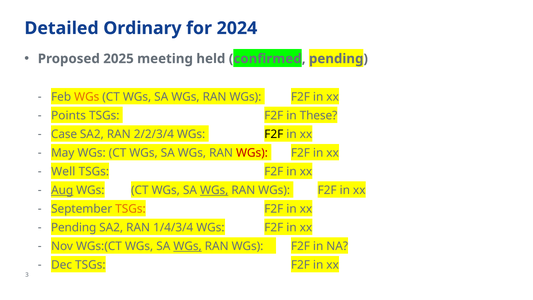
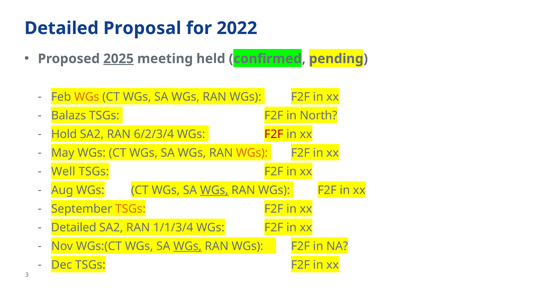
Ordinary: Ordinary -> Proposal
2024: 2024 -> 2022
2025 underline: none -> present
Points: Points -> Balazs
These: These -> North
Case: Case -> Hold
2/2/3/4: 2/2/3/4 -> 6/2/3/4
F2F at (274, 134) colour: black -> red
WGs at (252, 153) colour: red -> orange
Aug underline: present -> none
Pending at (74, 227): Pending -> Detailed
1/4/3/4: 1/4/3/4 -> 1/1/3/4
